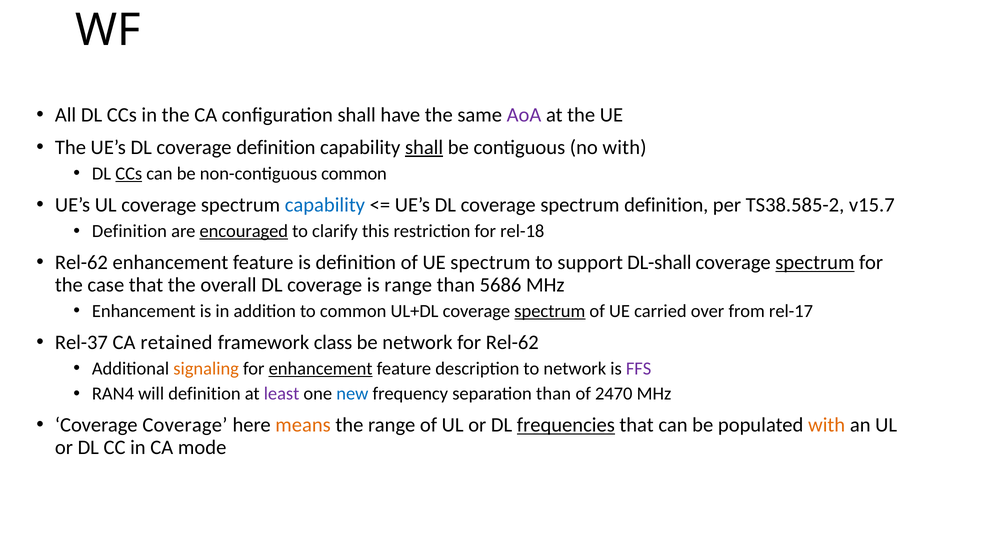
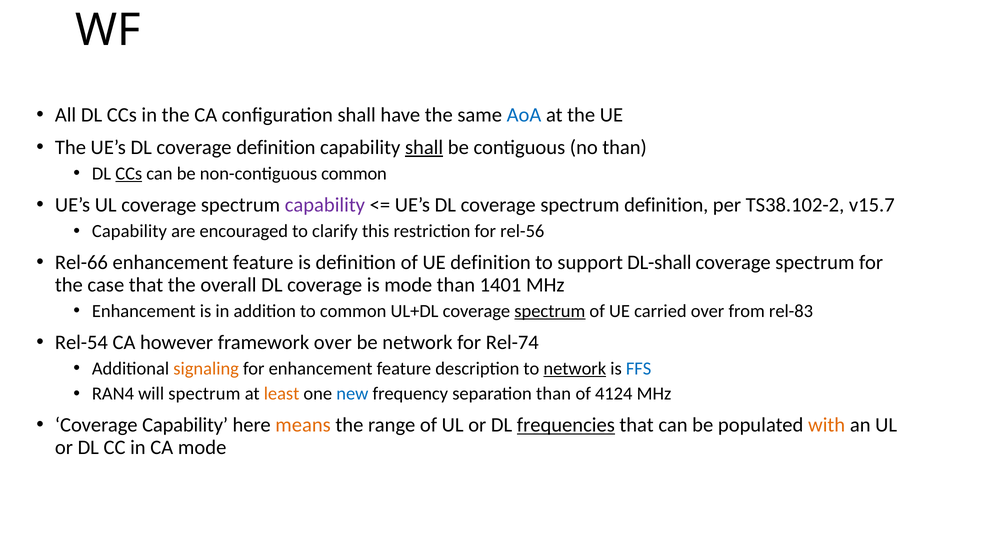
AoA colour: purple -> blue
no with: with -> than
capability at (325, 205) colour: blue -> purple
TS38.585-2: TS38.585-2 -> TS38.102-2
Definition at (129, 231): Definition -> Capability
encouraged underline: present -> none
rel-18: rel-18 -> rel-56
Rel-62 at (81, 263): Rel-62 -> Rel-66
UE spectrum: spectrum -> definition
spectrum at (815, 263) underline: present -> none
is range: range -> mode
5686: 5686 -> 1401
rel-17: rel-17 -> rel-83
Rel-37: Rel-37 -> Rel-54
retained: retained -> however
framework class: class -> over
for Rel-62: Rel-62 -> Rel-74
enhancement at (321, 369) underline: present -> none
network at (575, 369) underline: none -> present
FFS colour: purple -> blue
will definition: definition -> spectrum
least colour: purple -> orange
2470: 2470 -> 4124
Coverage Coverage: Coverage -> Capability
